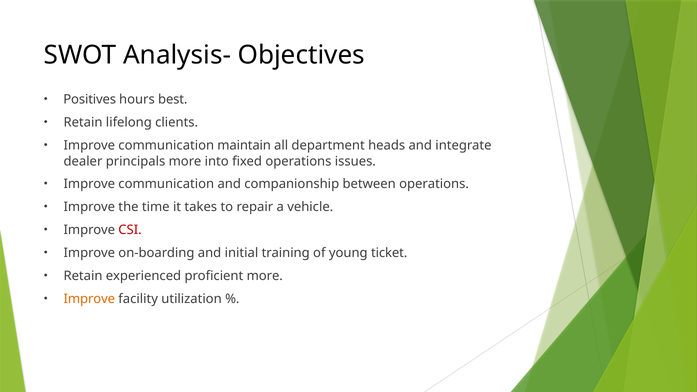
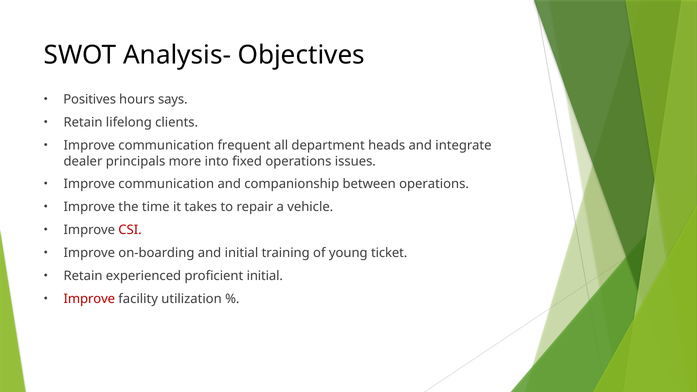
best: best -> says
maintain: maintain -> frequent
proficient more: more -> initial
Improve at (89, 299) colour: orange -> red
